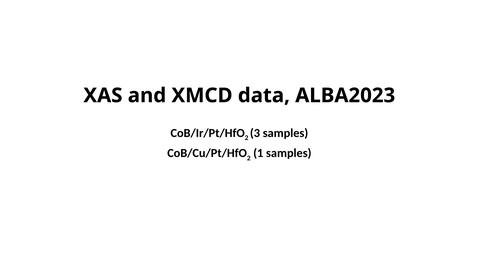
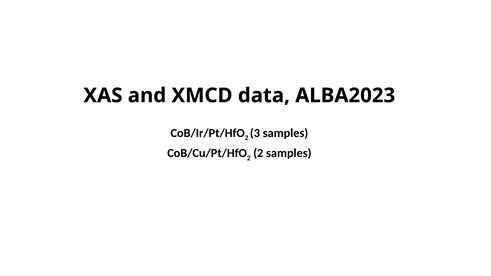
1 at (258, 153): 1 -> 2
